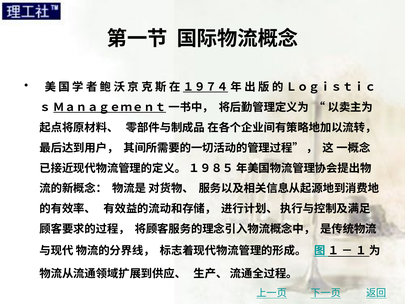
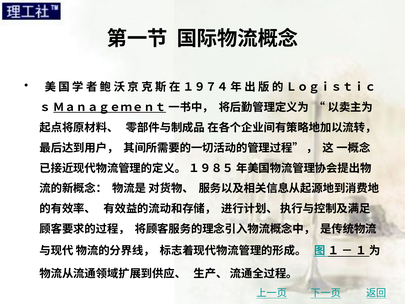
１９７４ underline: present -> none
